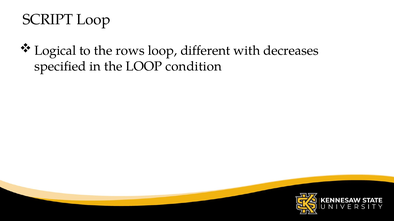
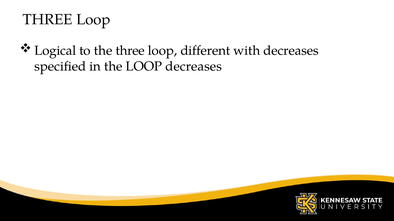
SCRIPT at (48, 20): SCRIPT -> THREE
the rows: rows -> three
LOOP condition: condition -> decreases
